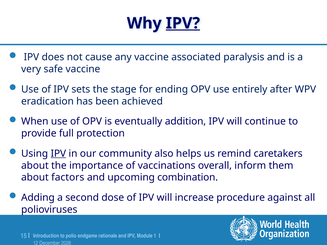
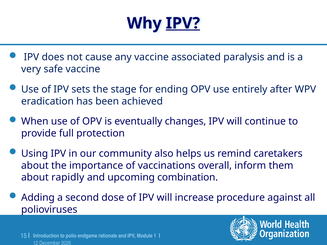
addition: addition -> changes
IPV at (58, 154) underline: present -> none
factors: factors -> rapidly
